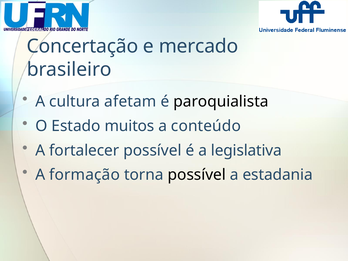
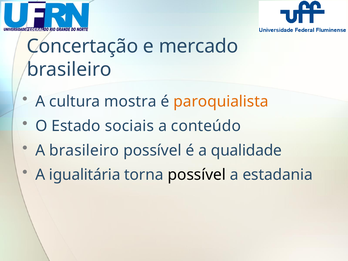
afetam: afetam -> mostra
paroquialista colour: black -> orange
muitos: muitos -> sociais
A fortalecer: fortalecer -> brasileiro
legislativa: legislativa -> qualidade
formação: formação -> igualitária
